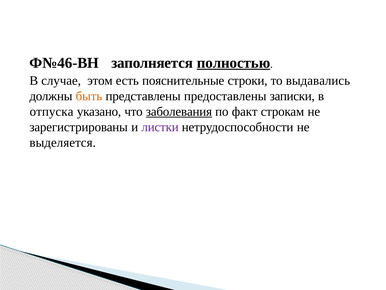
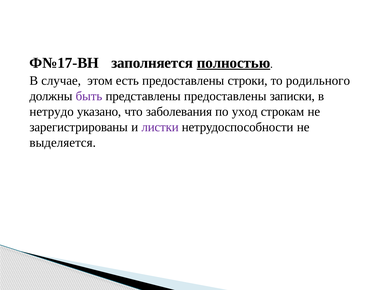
Ф№46-ВН: Ф№46-ВН -> Ф№17-ВН
есть пояснительные: пояснительные -> предоставлены
выдавались: выдавались -> родильного
быть colour: orange -> purple
отпуска: отпуска -> нетрудо
заболевания underline: present -> none
факт: факт -> уход
